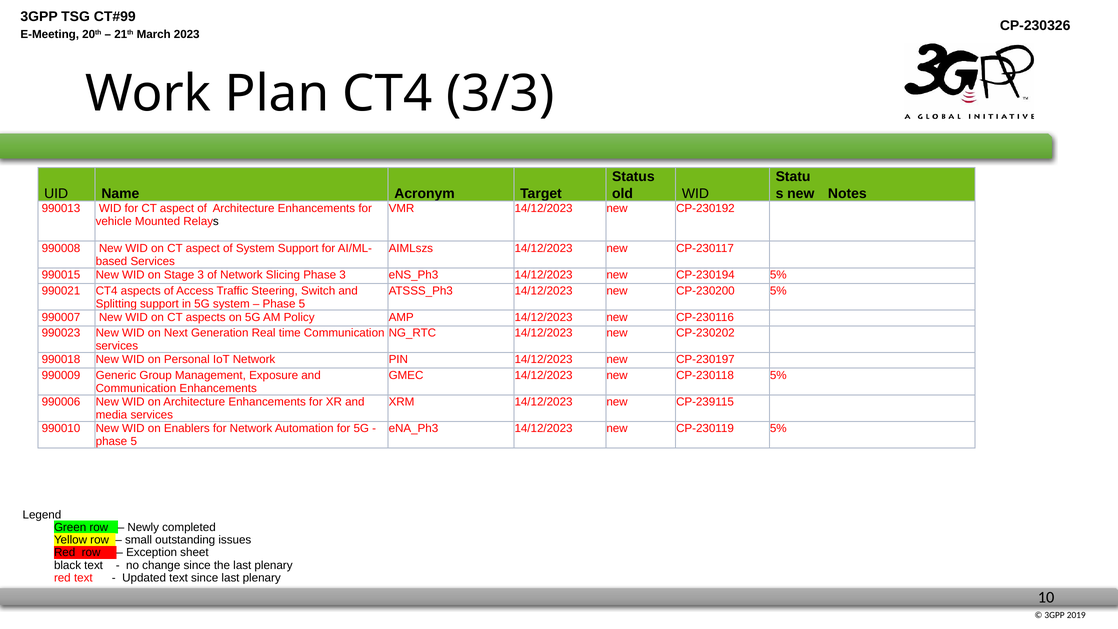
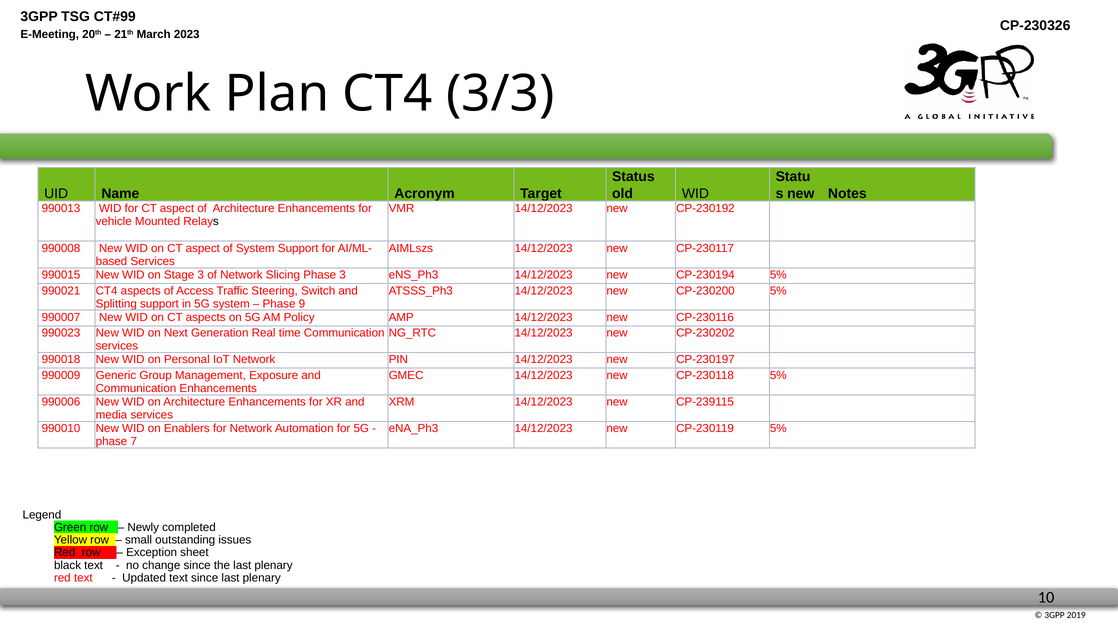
5 at (302, 304): 5 -> 9
5 at (134, 442): 5 -> 7
